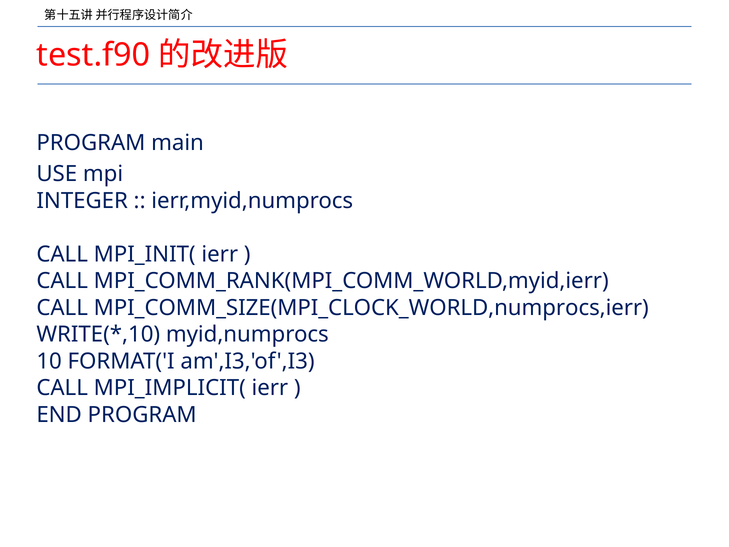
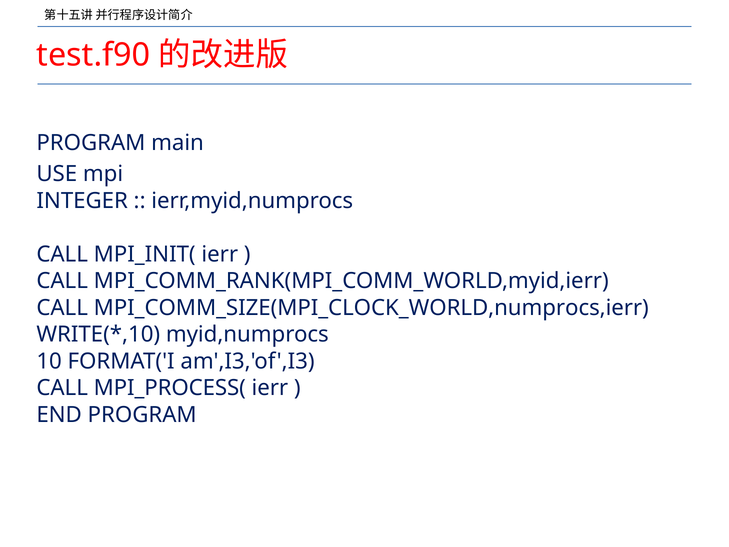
MPI_IMPLICIT(: MPI_IMPLICIT( -> MPI_PROCESS(
